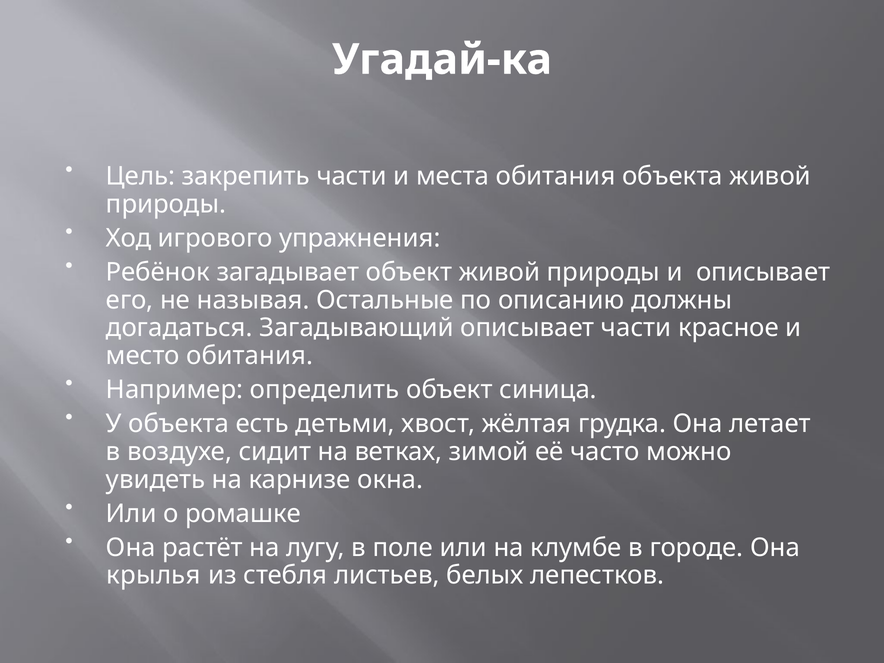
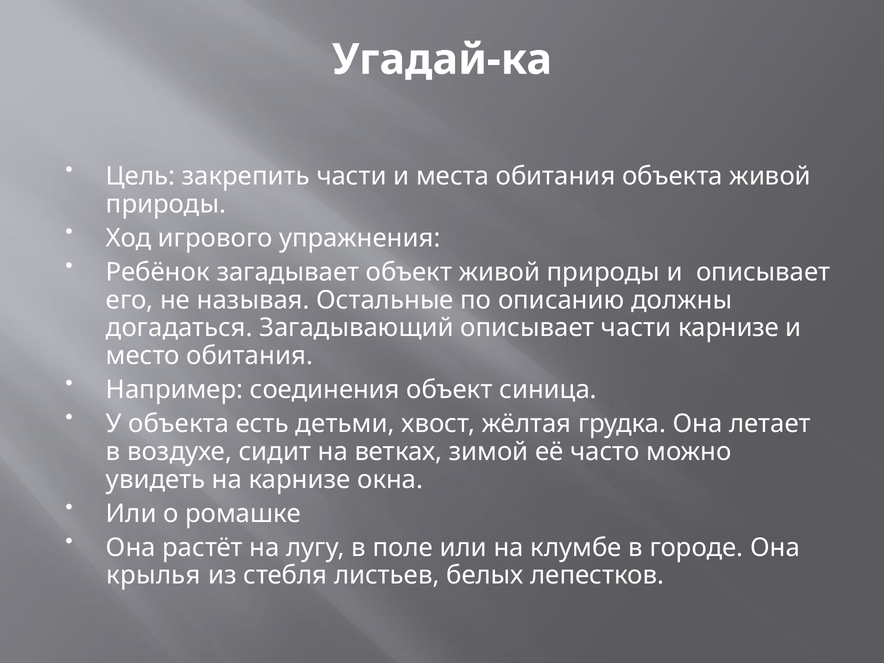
части красное: красное -> карнизе
определить: определить -> соединения
